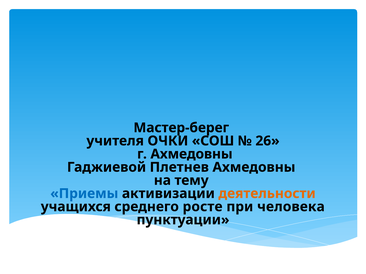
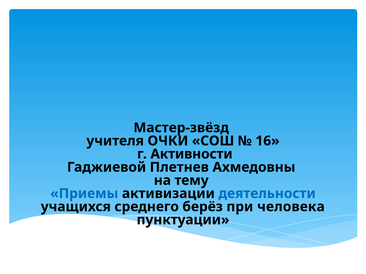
Мастер-берег: Мастер-берег -> Мастер-звёзд
26: 26 -> 16
г Ахмедовны: Ахмедовны -> Активности
деятельности colour: orange -> blue
росте: росте -> берёз
